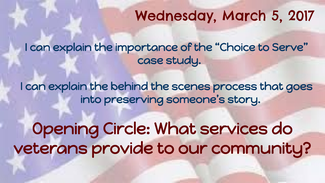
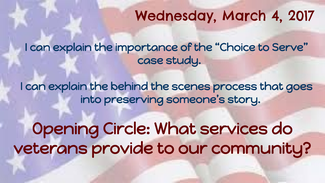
5: 5 -> 4
